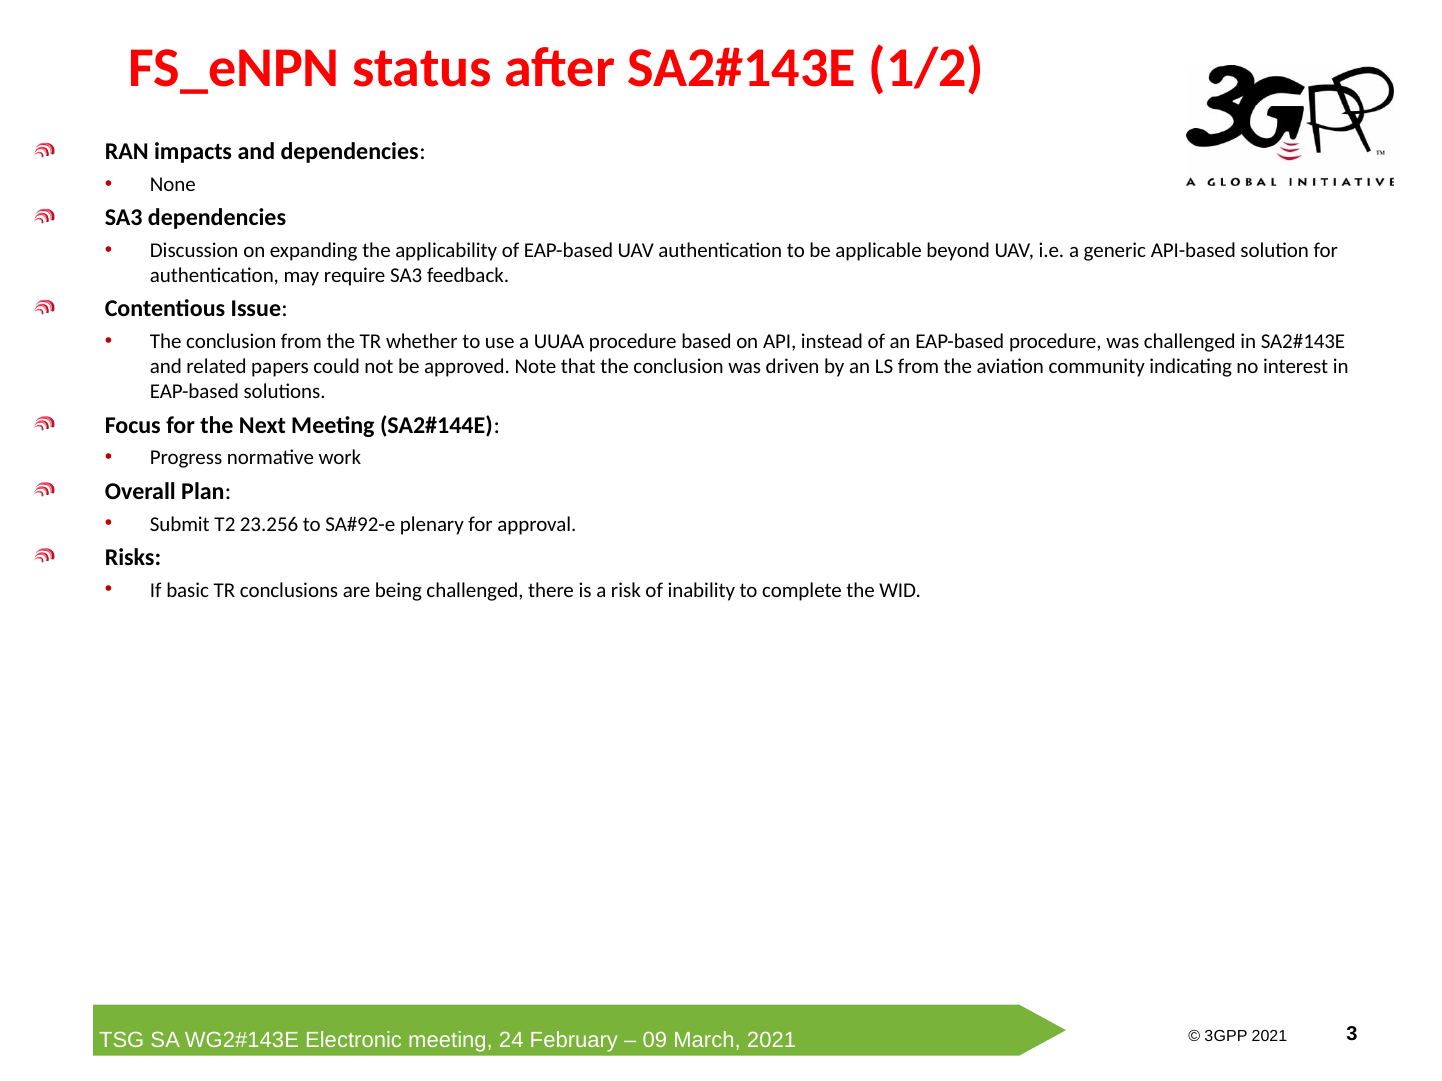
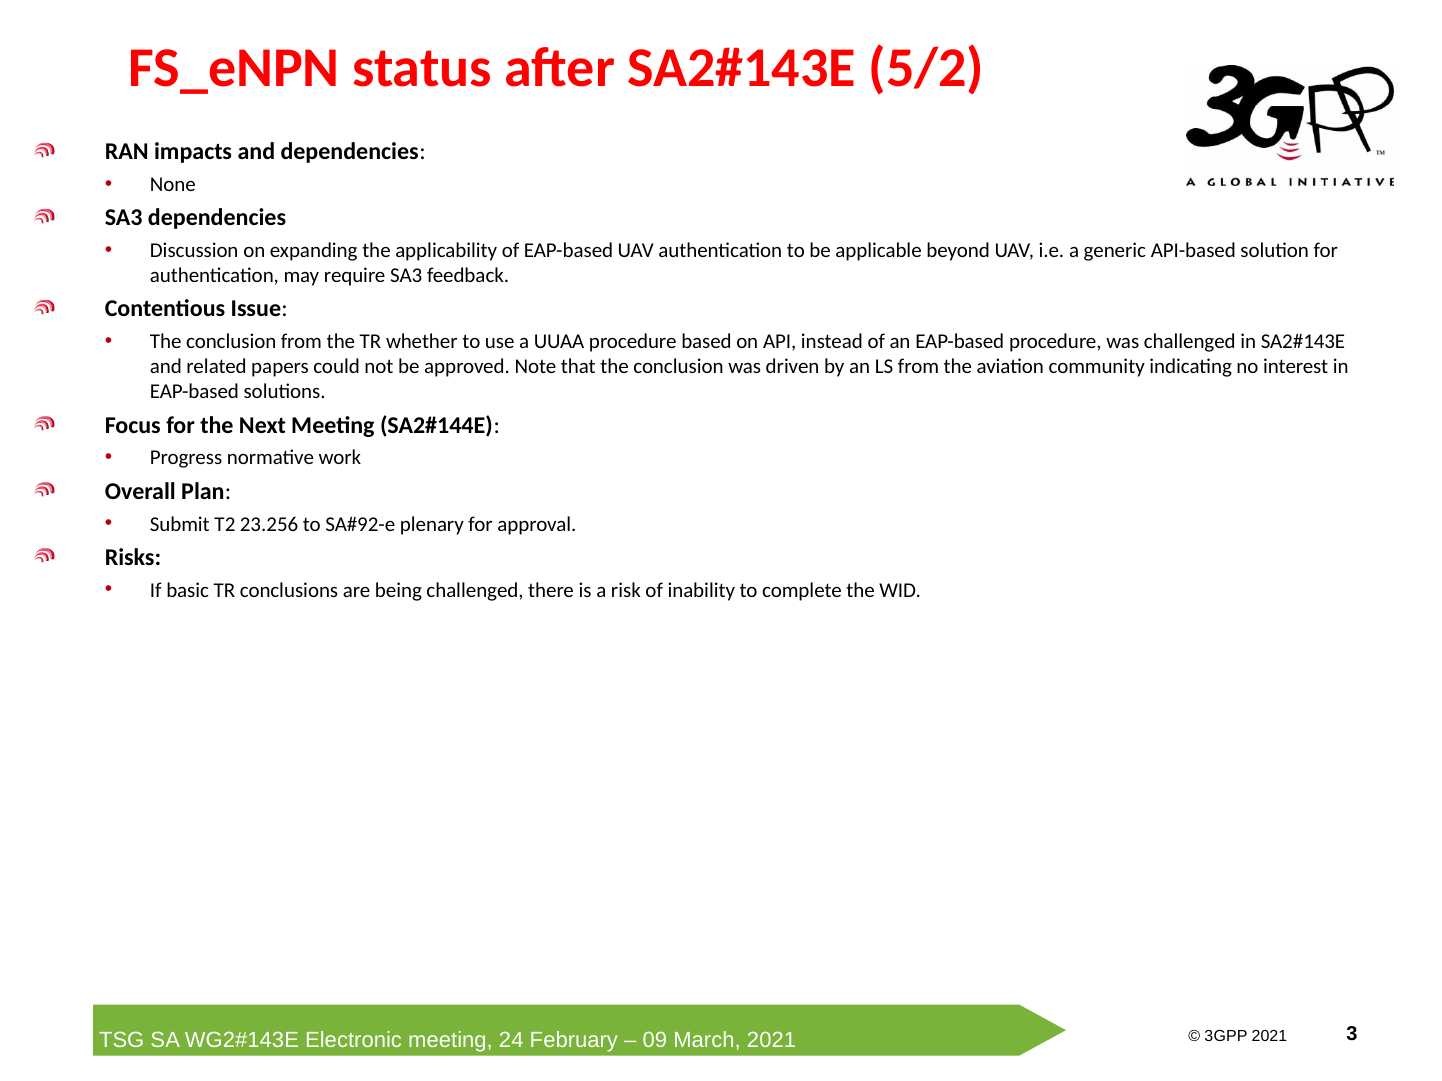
1/2: 1/2 -> 5/2
